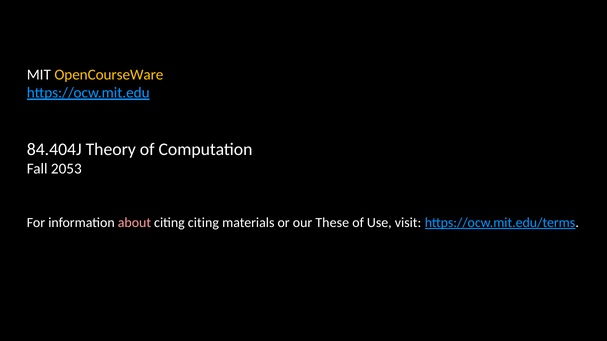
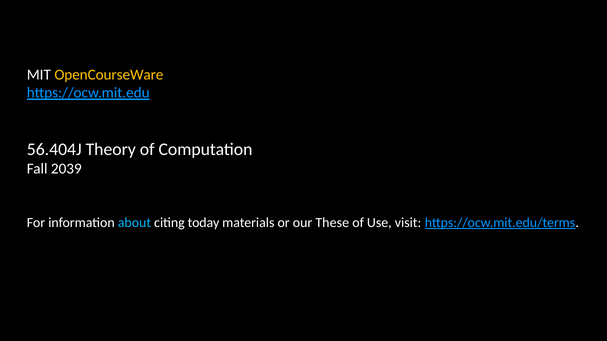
84.404J: 84.404J -> 56.404J
2053: 2053 -> 2039
about colour: pink -> light blue
citing citing: citing -> today
